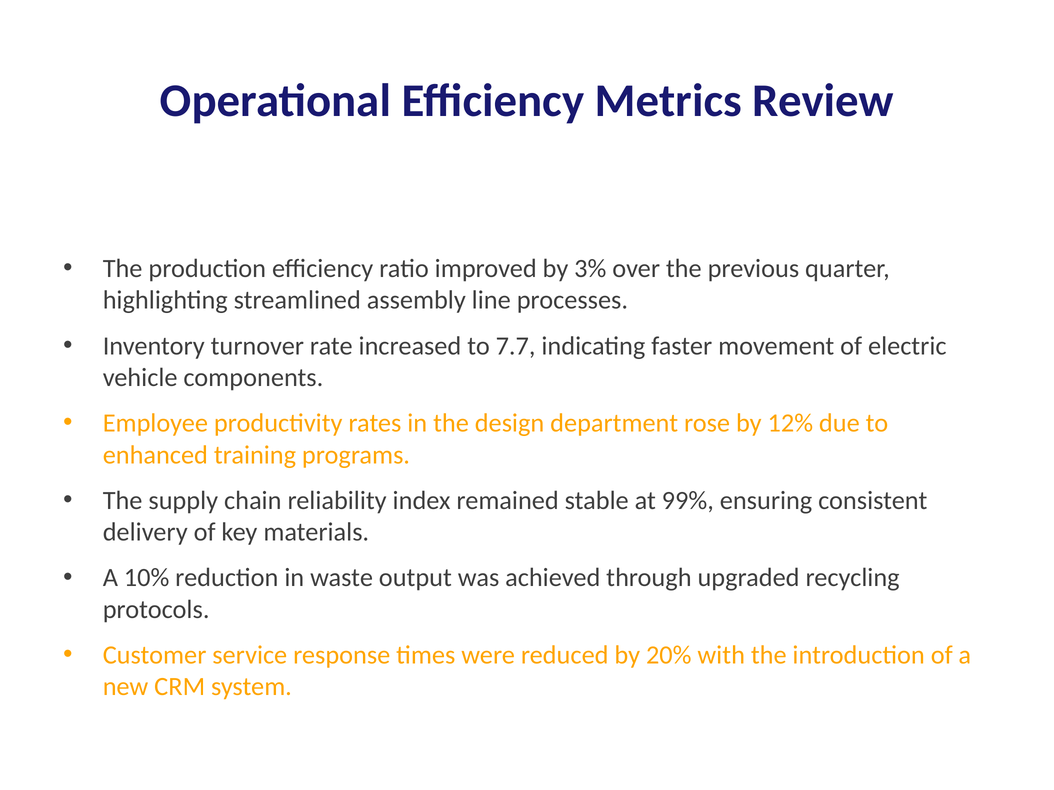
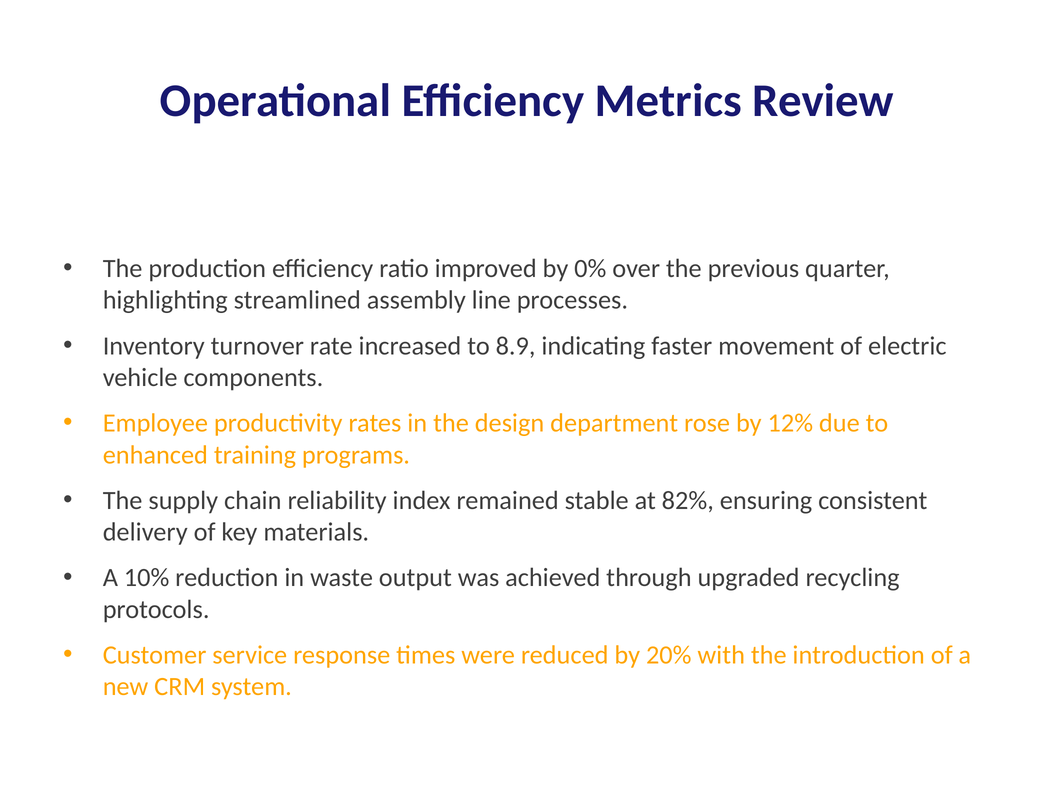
3%: 3% -> 0%
7.7: 7.7 -> 8.9
99%: 99% -> 82%
